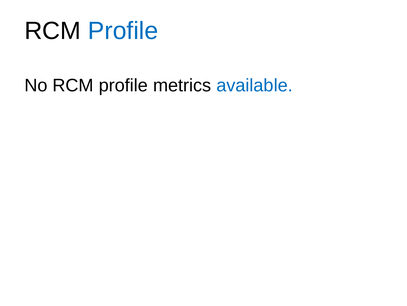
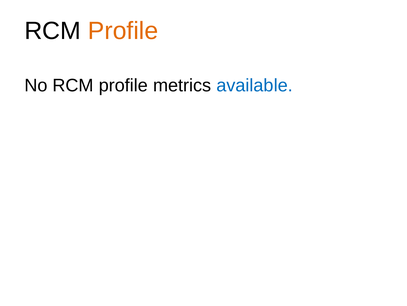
Profile at (123, 31) colour: blue -> orange
